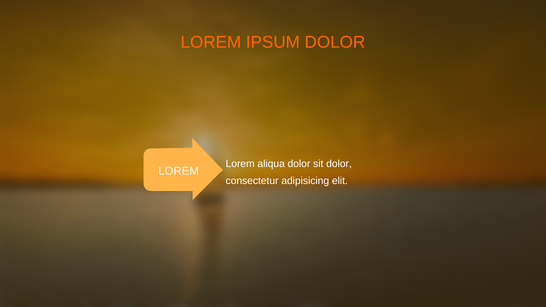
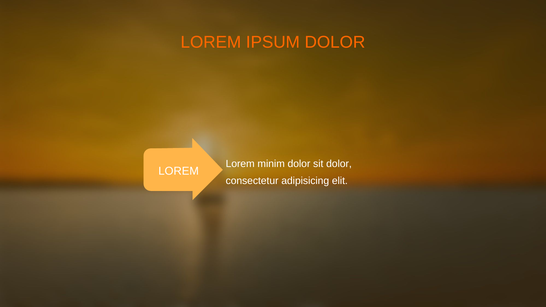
aliqua: aliqua -> minim
